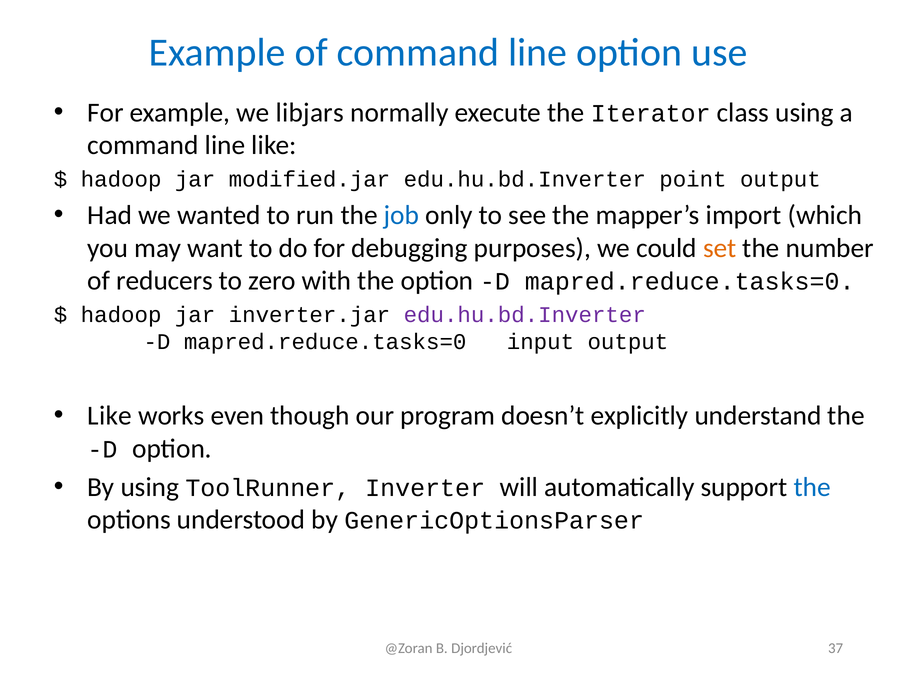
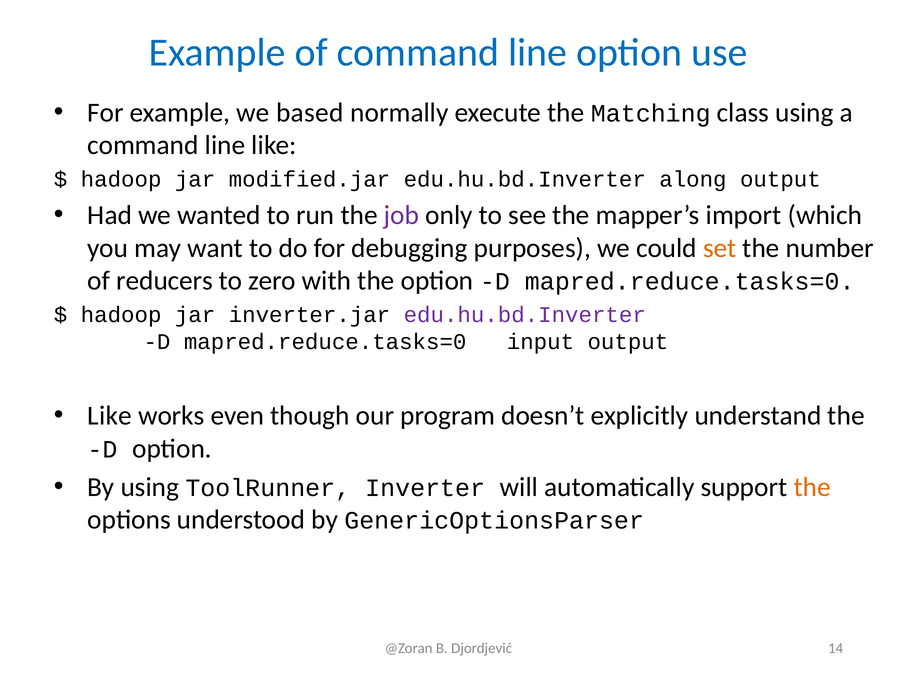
libjars: libjars -> based
Iterator: Iterator -> Matching
point: point -> along
job colour: blue -> purple
the at (812, 487) colour: blue -> orange
37: 37 -> 14
